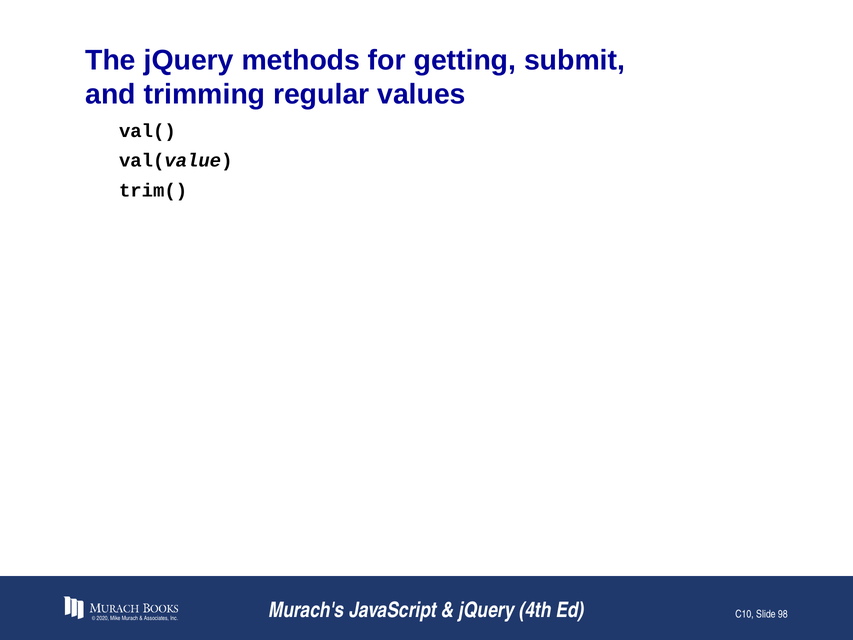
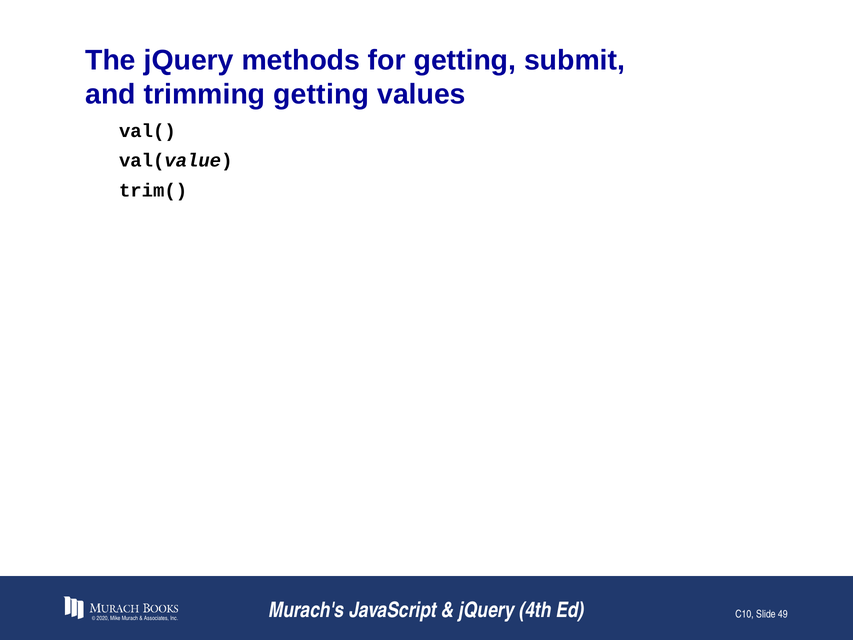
trimming regular: regular -> getting
98: 98 -> 49
